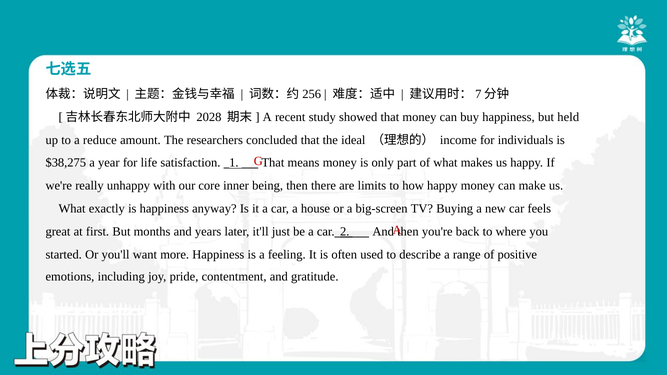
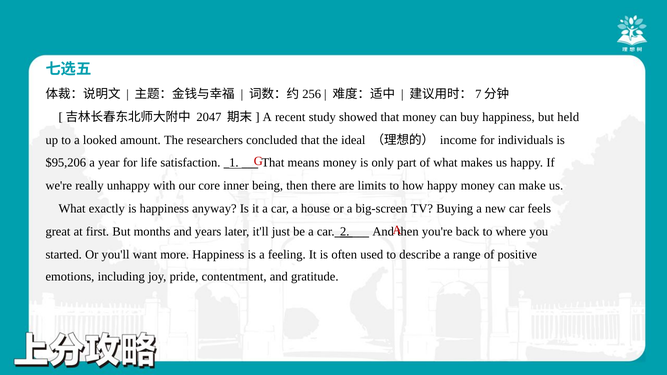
2028: 2028 -> 2047
reduce: reduce -> looked
$38,275: $38,275 -> $95,206
